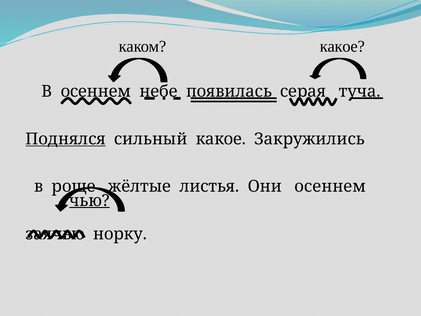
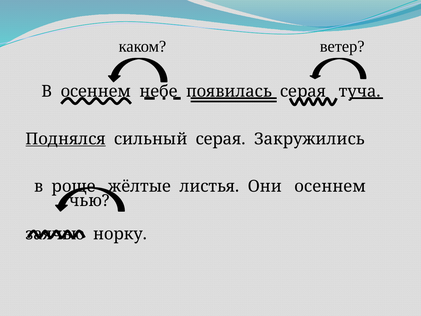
какое at (342, 46): какое -> ветер
сильный какое: какое -> серая
чью underline: present -> none
